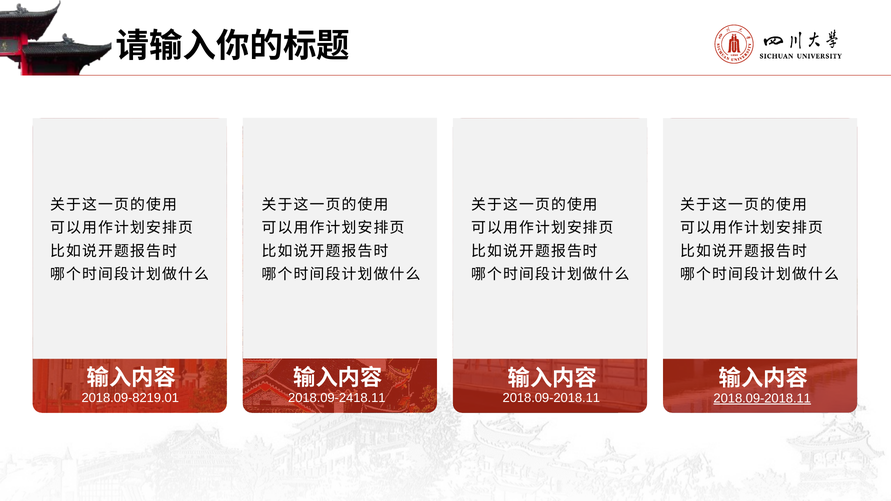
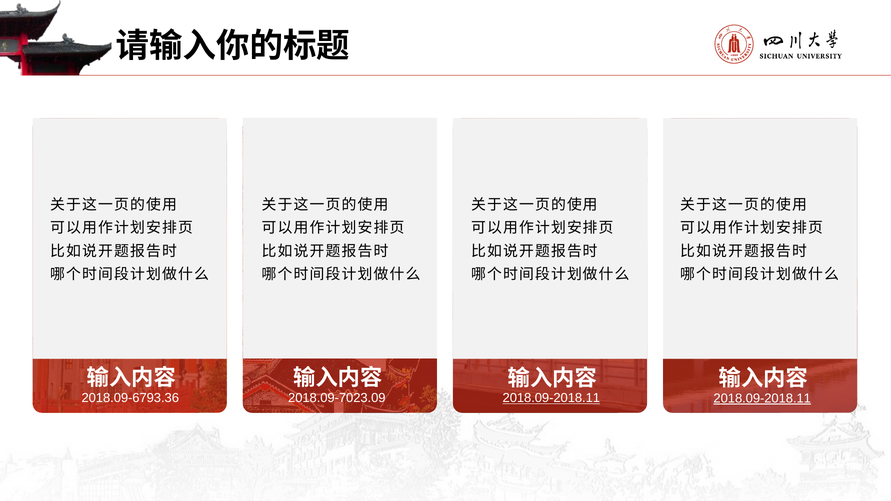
2018.09-8219.01: 2018.09-8219.01 -> 2018.09-6793.36
2018.09-2418.11: 2018.09-2418.11 -> 2018.09-7023.09
2018.09-2018.11 at (551, 398) underline: none -> present
